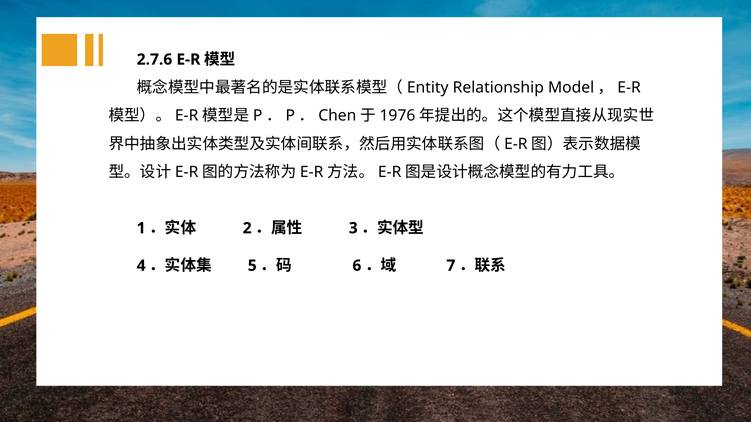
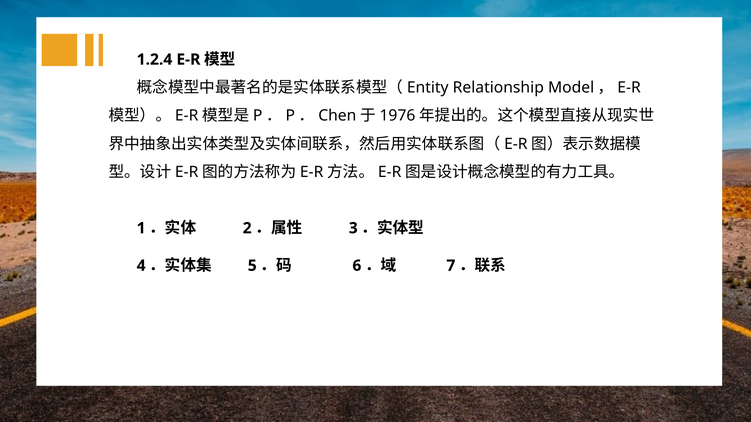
2.7.6: 2.7.6 -> 1.2.4
